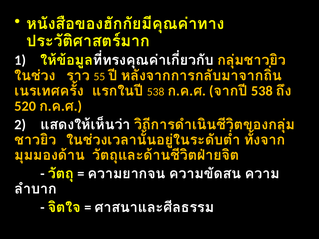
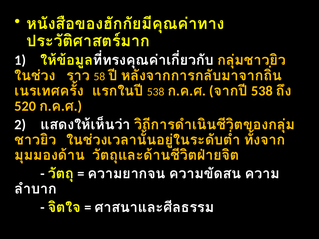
55: 55 -> 58
